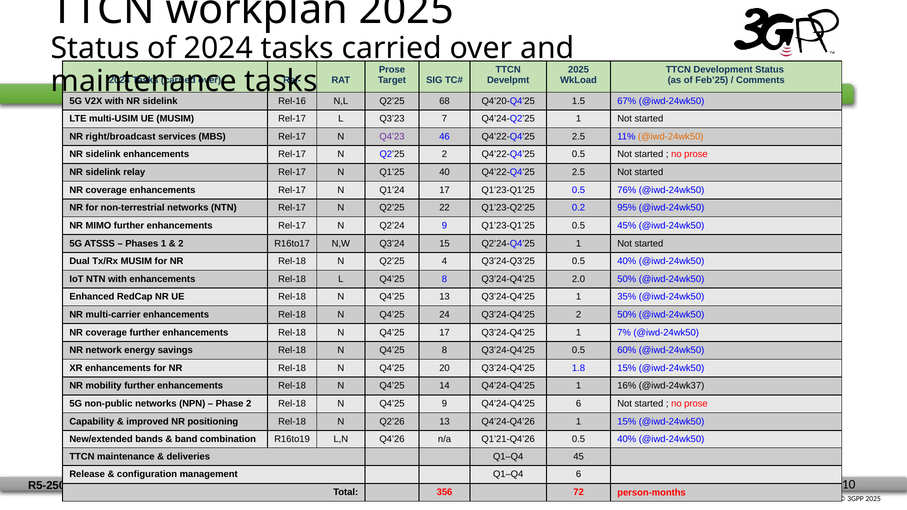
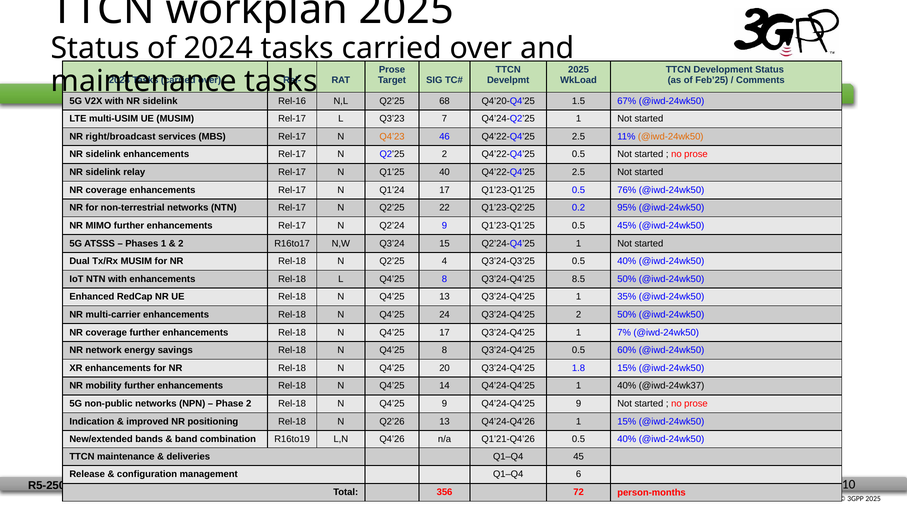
Q4’23 colour: purple -> orange
2.0: 2.0 -> 8.5
1 16%: 16% -> 40%
Q4’24-Q4’25 6: 6 -> 9
Capability: Capability -> Indication
